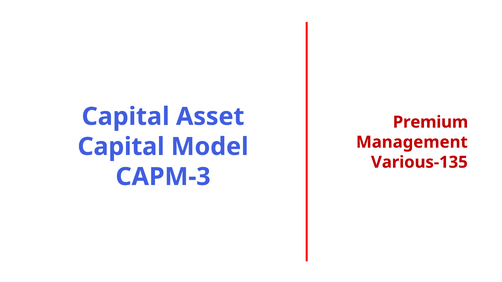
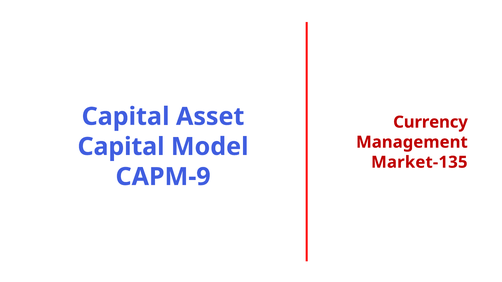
Premium: Premium -> Currency
Various-135: Various-135 -> Market-135
CAPM-3: CAPM-3 -> CAPM-9
